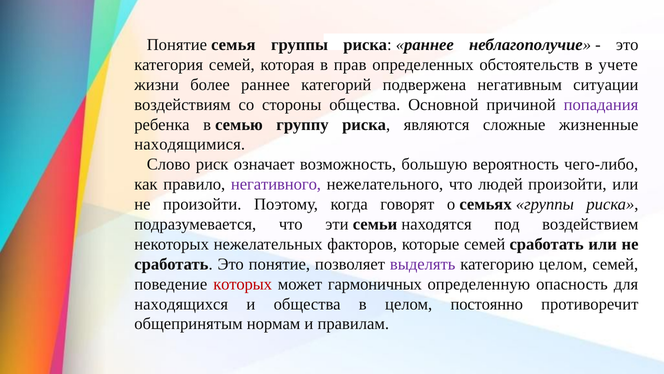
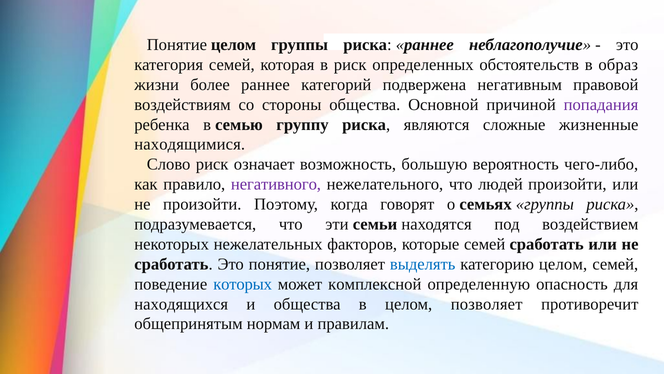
Понятие семья: семья -> целом
в прав: прав -> риск
учете: учете -> образ
ситуации: ситуации -> правовой
выделять colour: purple -> blue
которых colour: red -> blue
гармоничных: гармоничных -> комплексной
целом постоянно: постоянно -> позволяет
